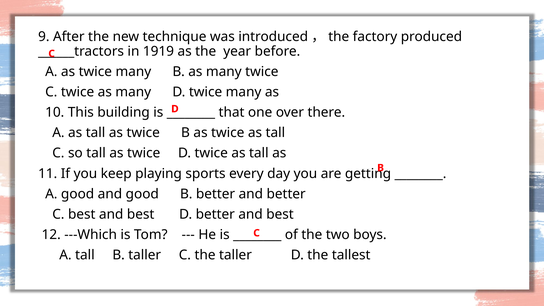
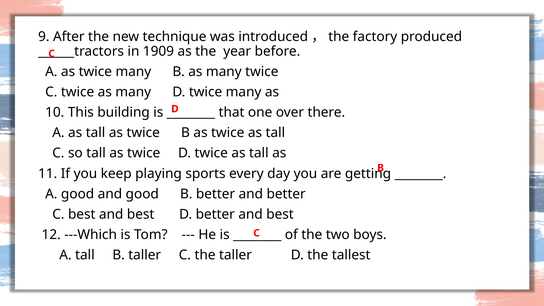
1919: 1919 -> 1909
